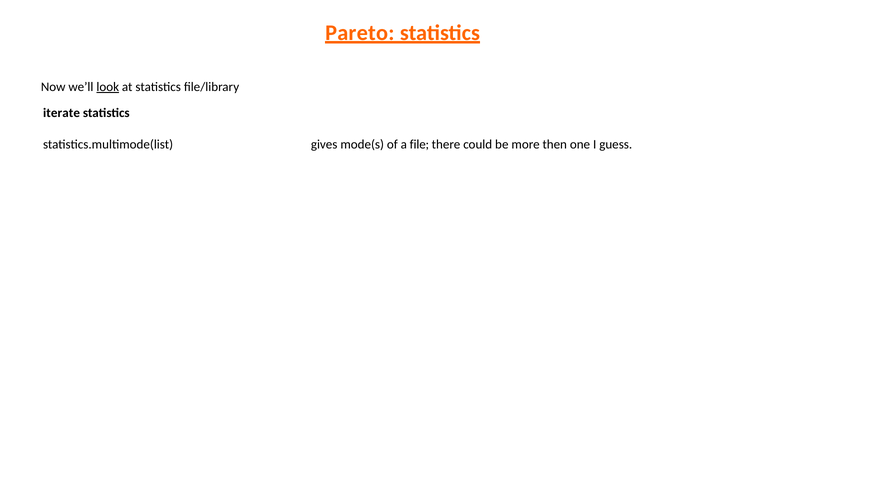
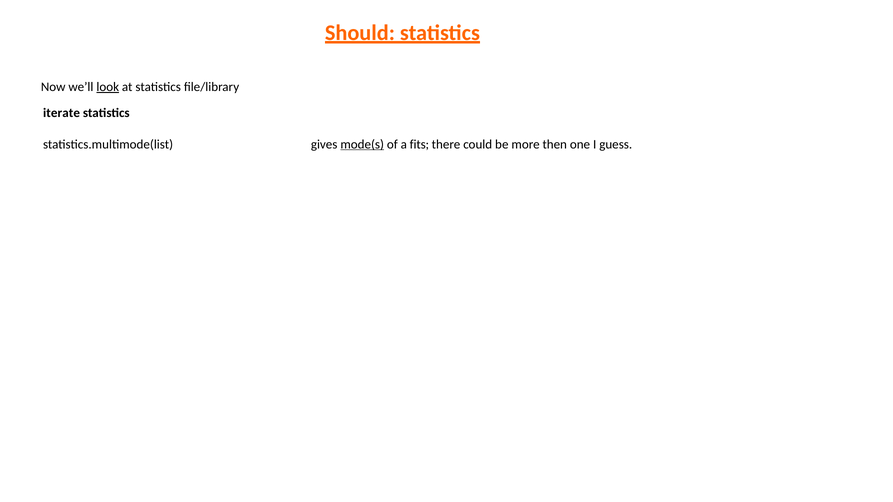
Pareto: Pareto -> Should
mode(s underline: none -> present
file: file -> fits
